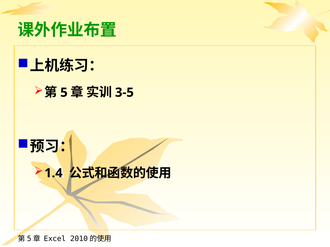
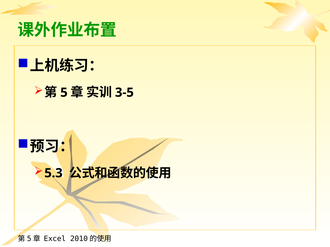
1.4: 1.4 -> 5.3
